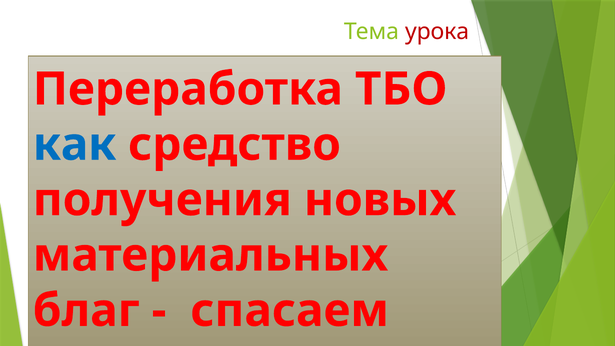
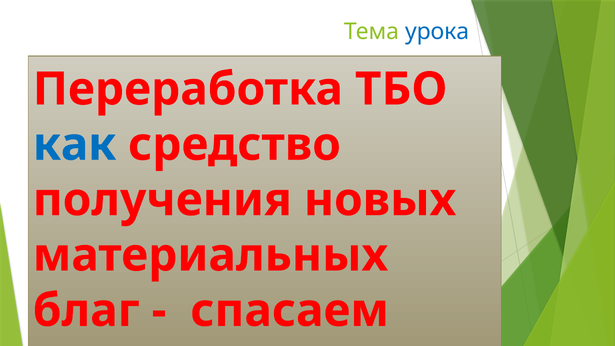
урока colour: red -> blue
